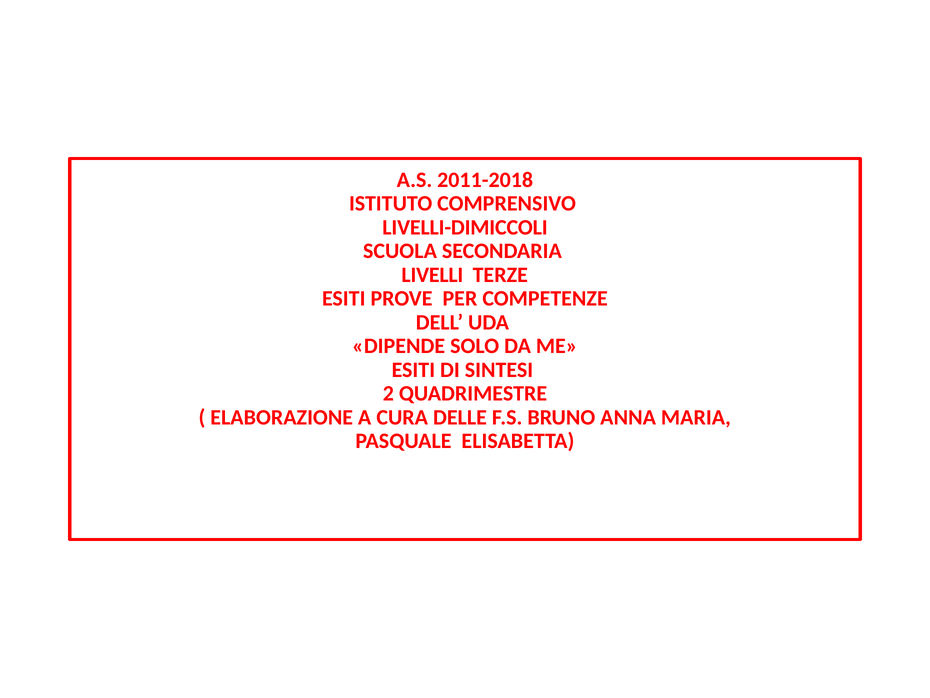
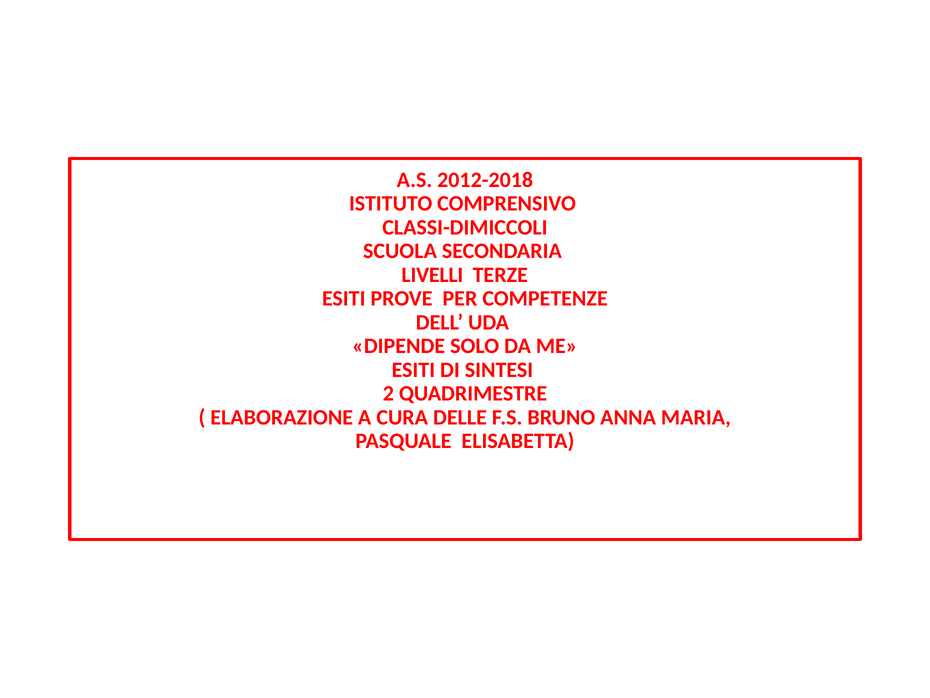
2011-2018: 2011-2018 -> 2012-2018
LIVELLI-DIMICCOLI: LIVELLI-DIMICCOLI -> CLASSI-DIMICCOLI
